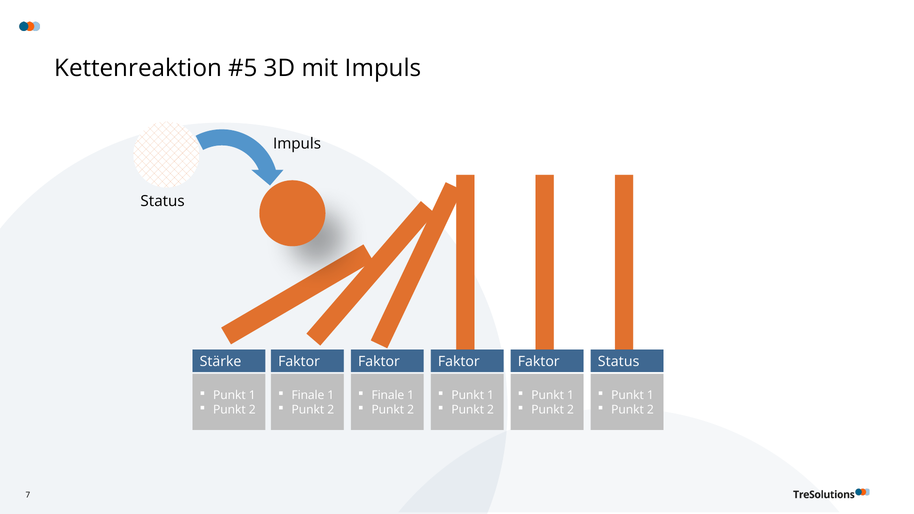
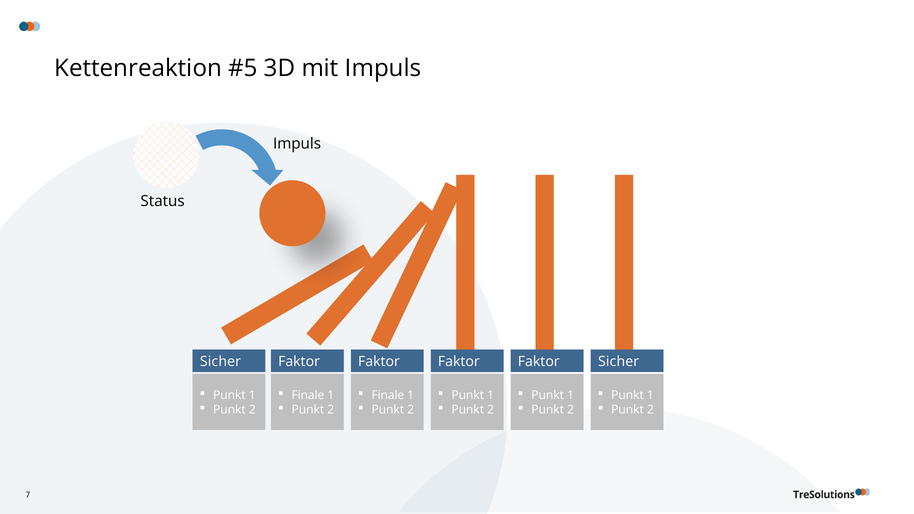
Stärke at (221, 362): Stärke -> Sicher
Status at (619, 362): Status -> Sicher
